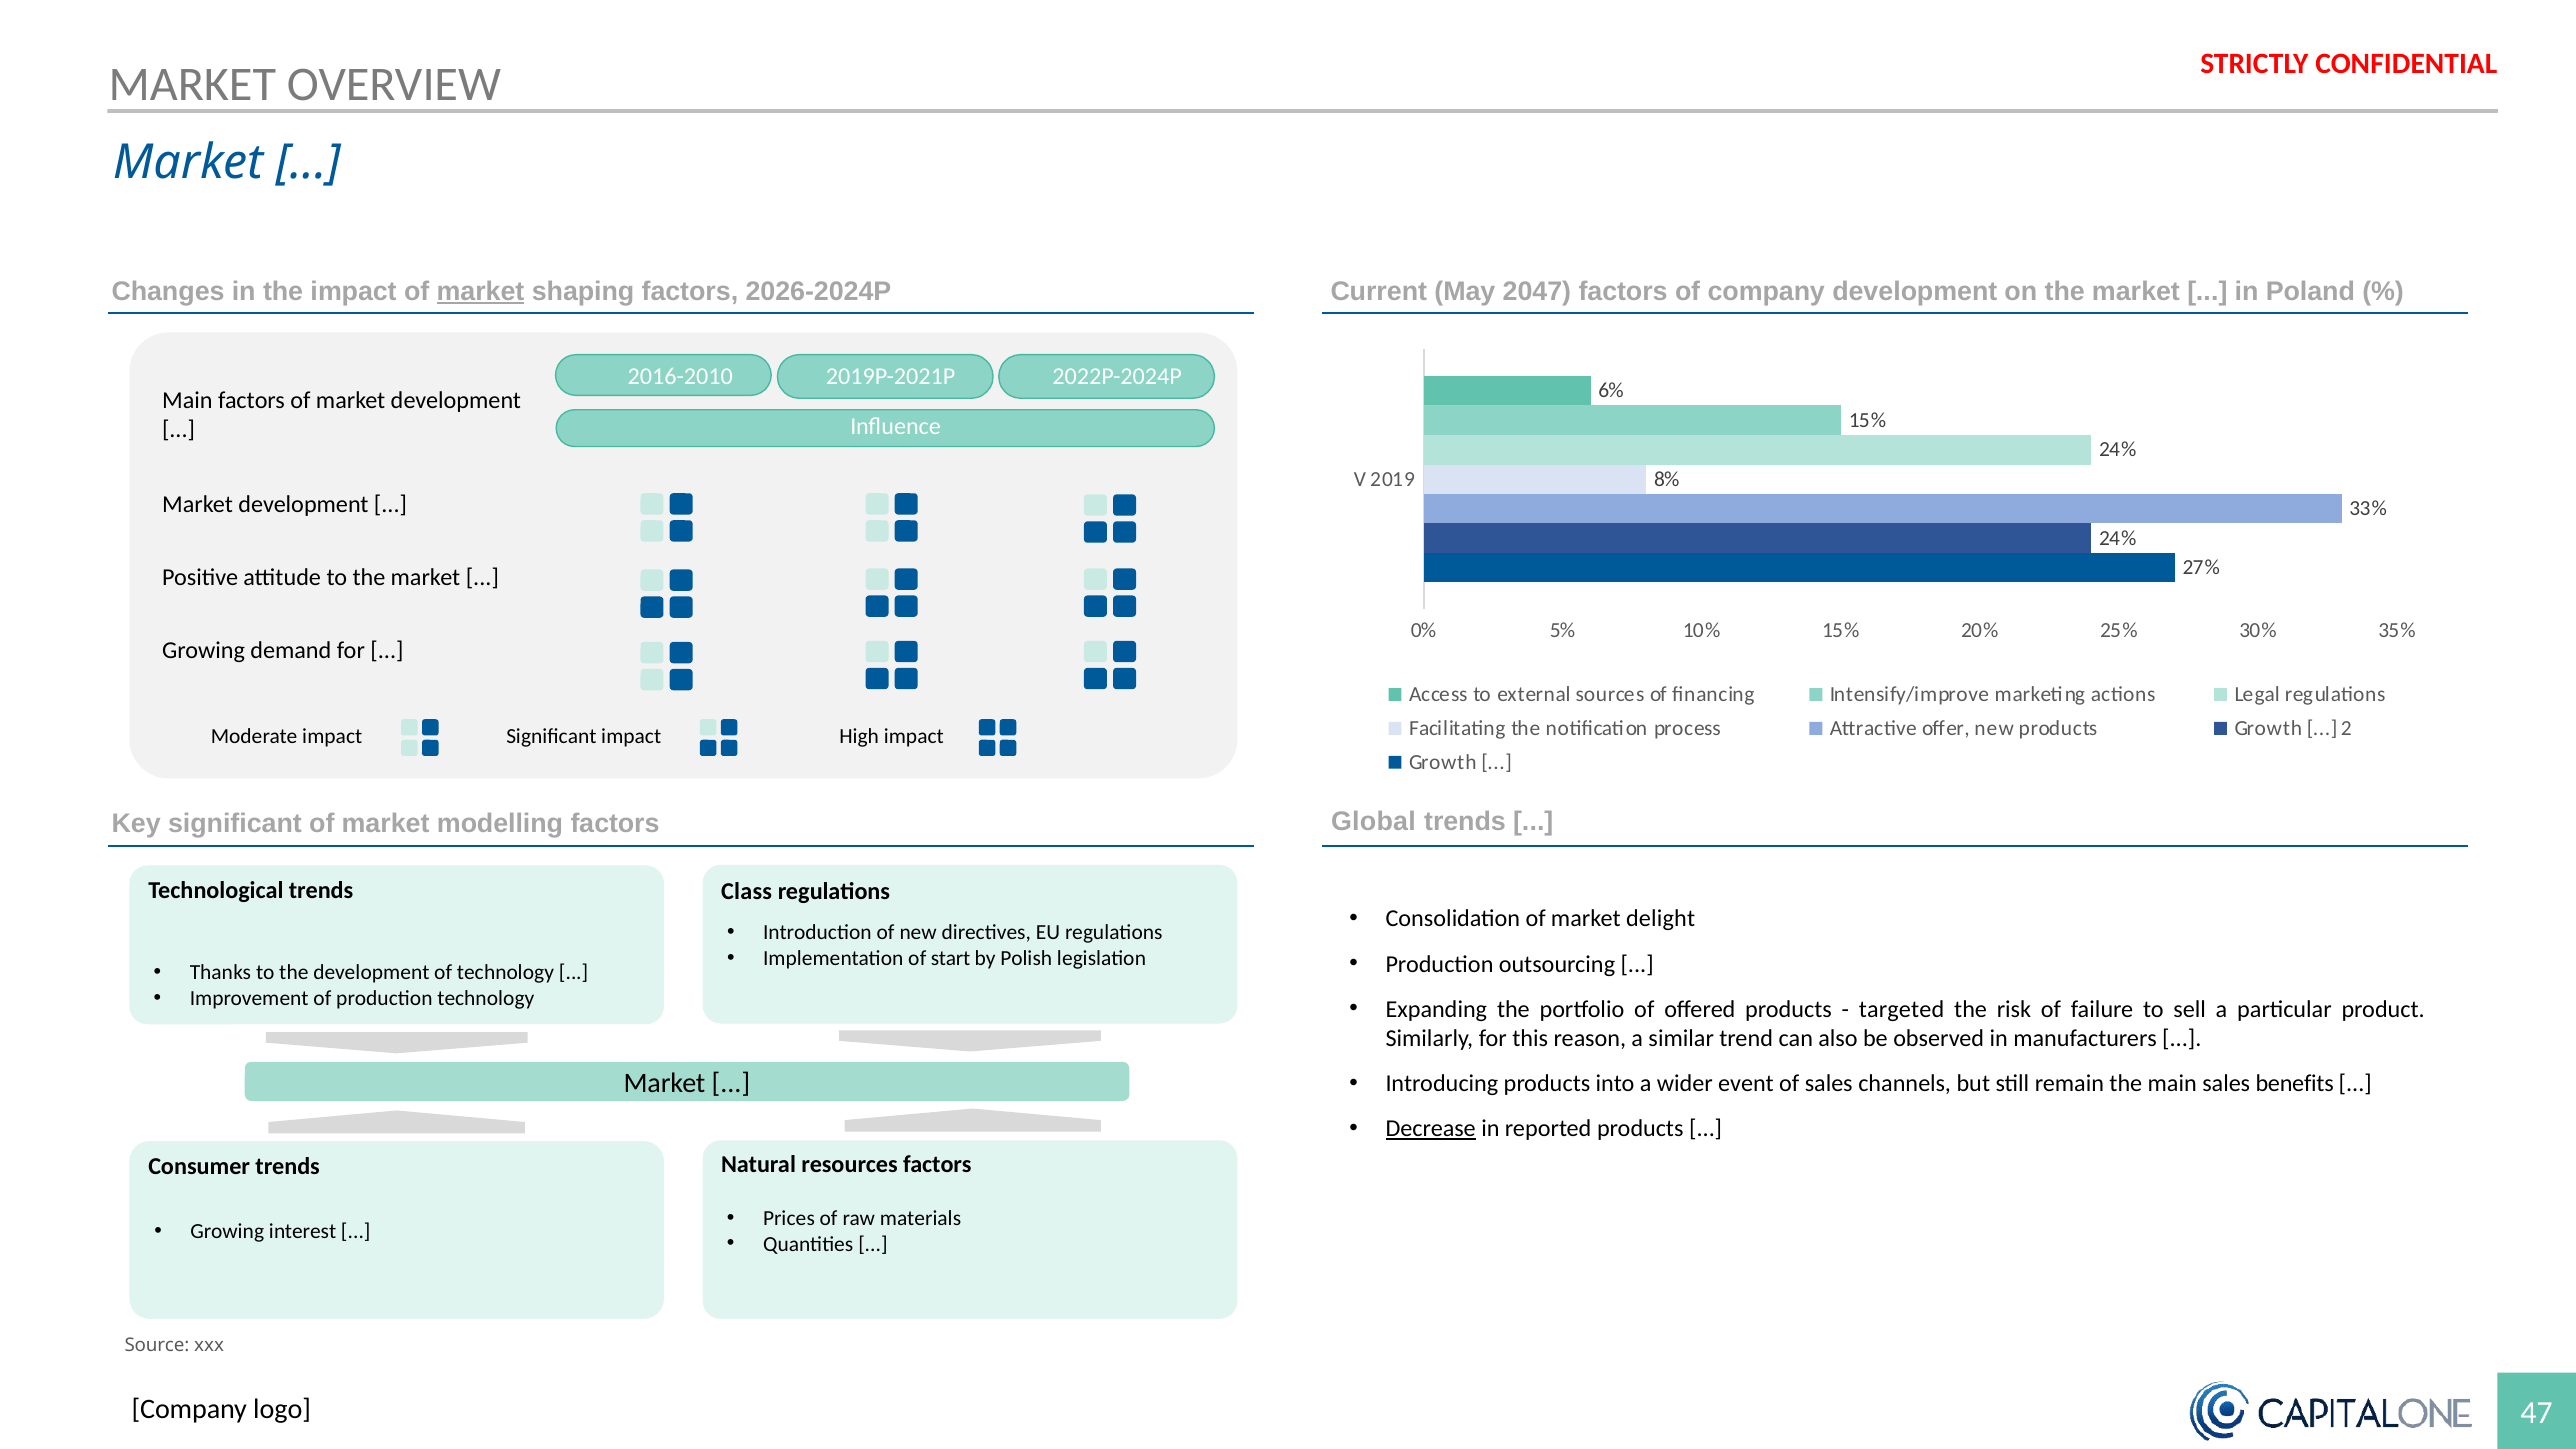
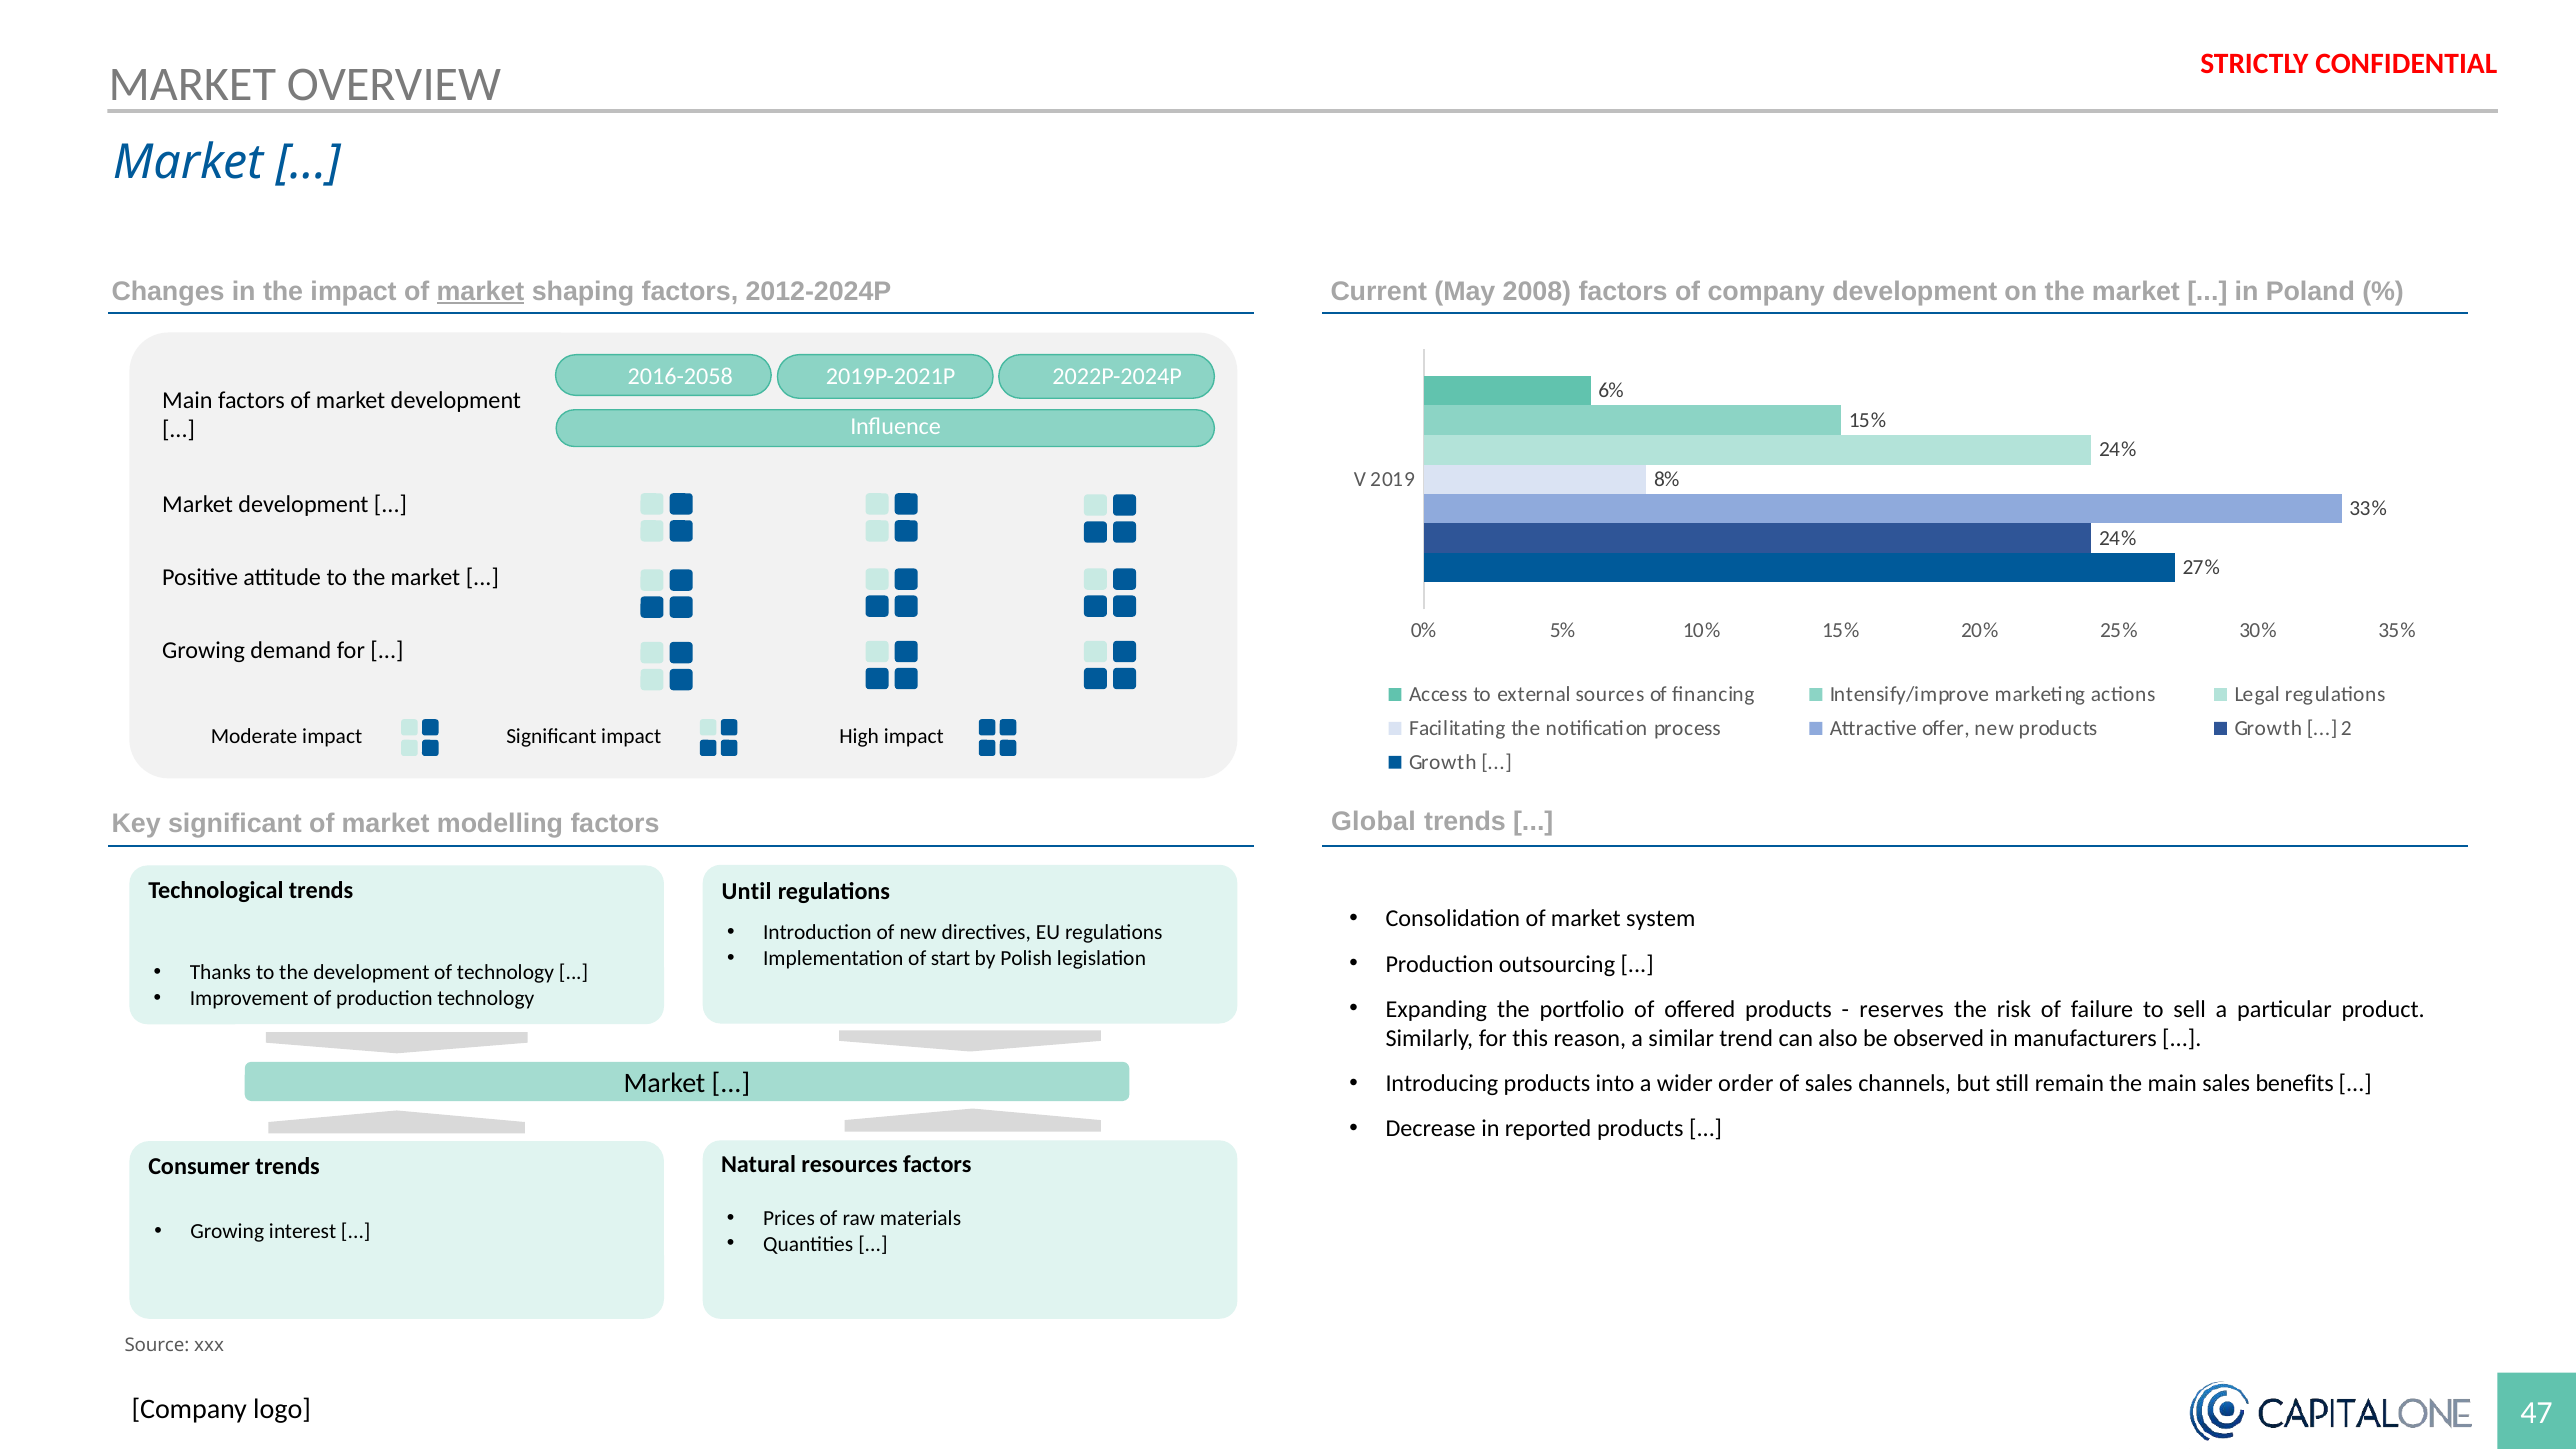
2026-2024P: 2026-2024P -> 2012-2024P
2047: 2047 -> 2008
2016-2010: 2016-2010 -> 2016-2058
Class: Class -> Until
delight: delight -> system
targeted: targeted -> reserves
event: event -> order
Decrease underline: present -> none
